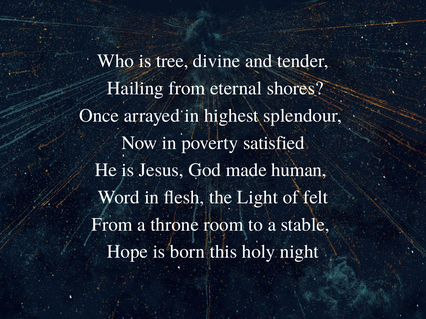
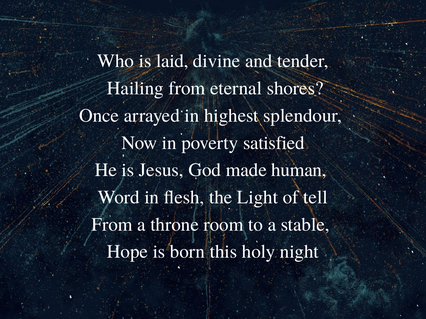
tree: tree -> laid
felt: felt -> tell
